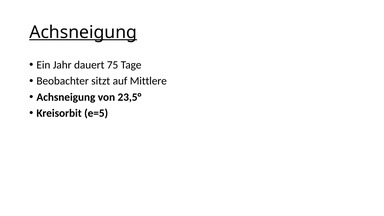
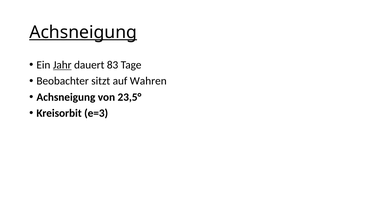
Jahr underline: none -> present
75: 75 -> 83
Mittlere: Mittlere -> Wahren
e=5: e=5 -> e=3
